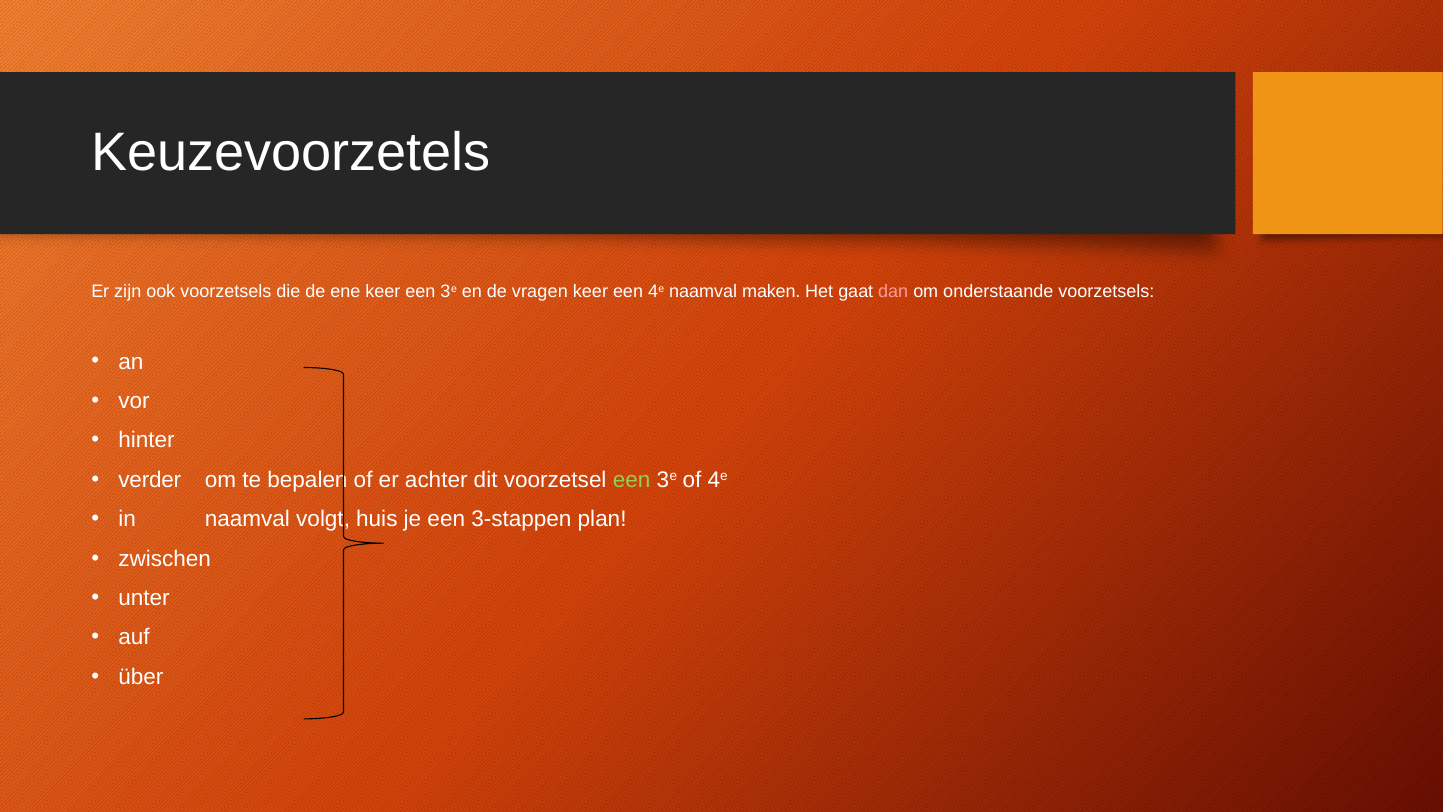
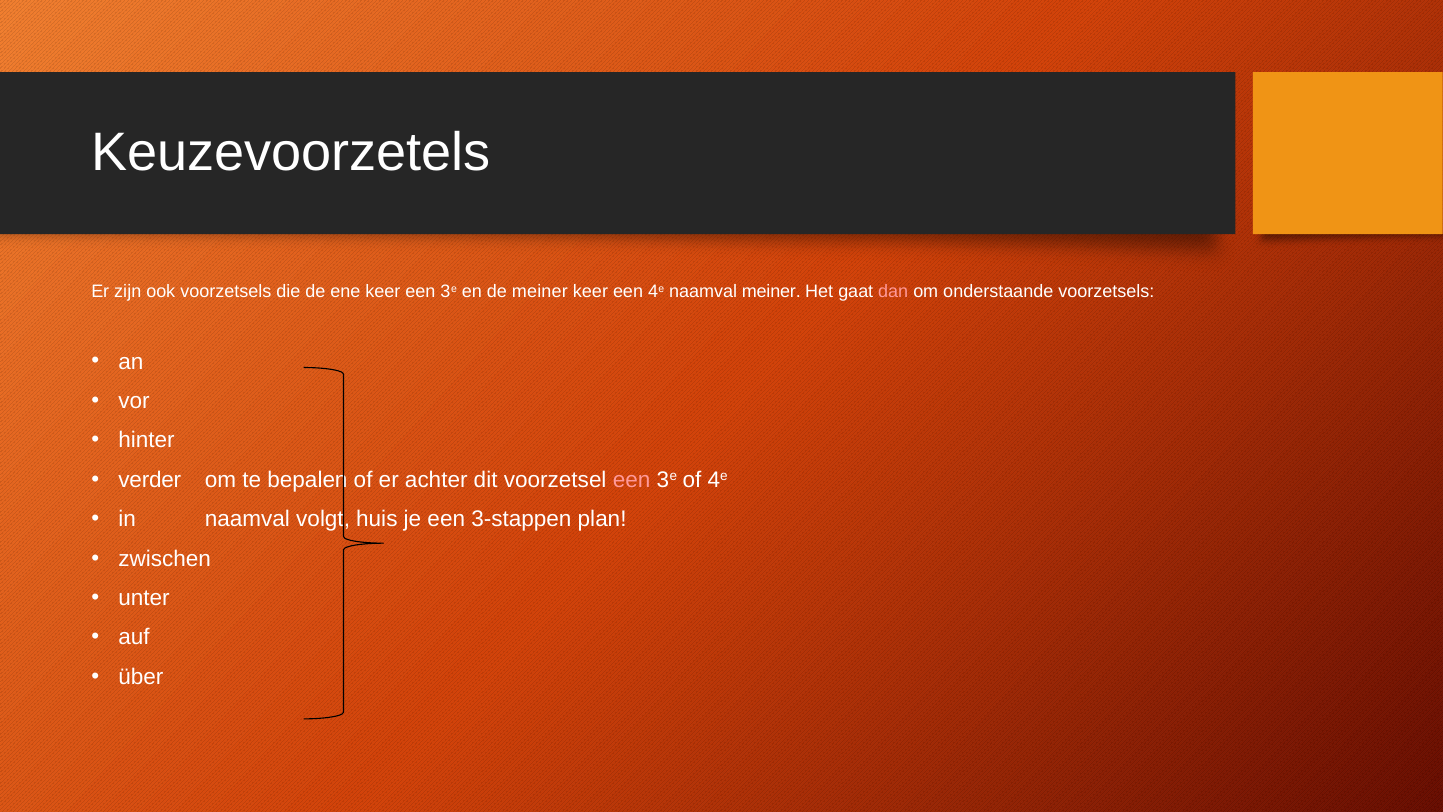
de vragen: vragen -> meiner
naamval maken: maken -> meiner
een at (632, 480) colour: light green -> pink
